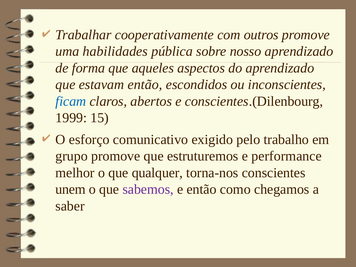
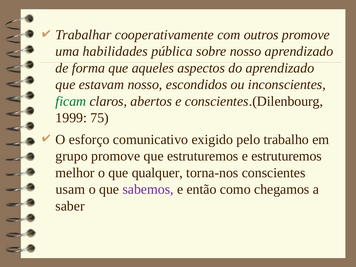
estavam então: então -> nosso
ficam colour: blue -> green
15: 15 -> 75
e performance: performance -> estruturemos
unem: unem -> usam
